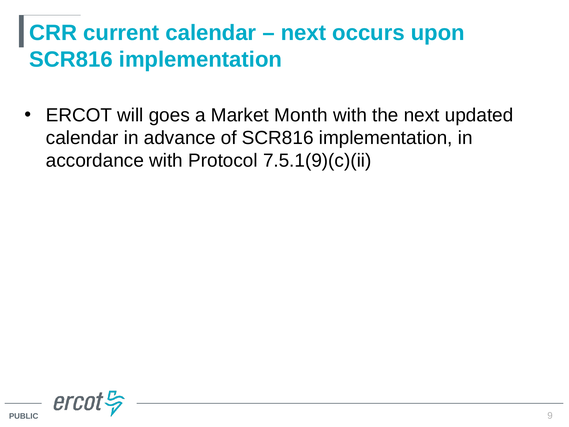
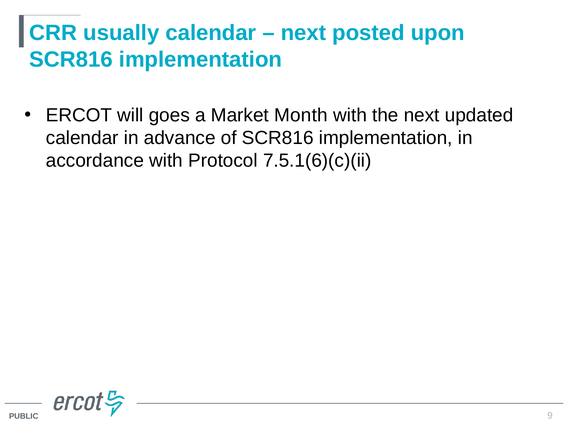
current: current -> usually
occurs: occurs -> posted
7.5.1(9)(c)(ii: 7.5.1(9)(c)(ii -> 7.5.1(6)(c)(ii
